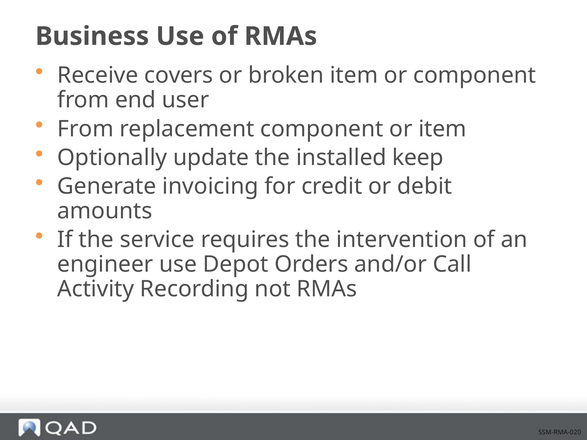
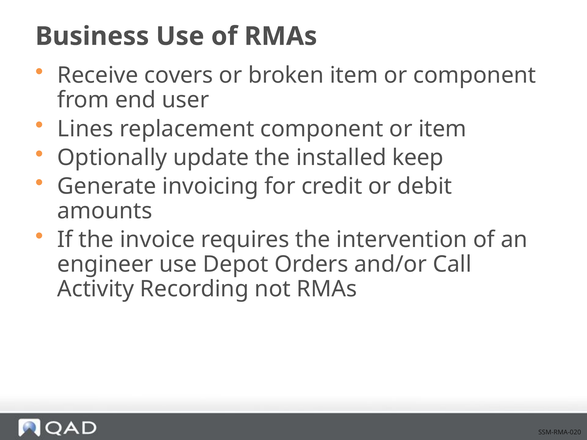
From at (85, 129): From -> Lines
service: service -> invoice
